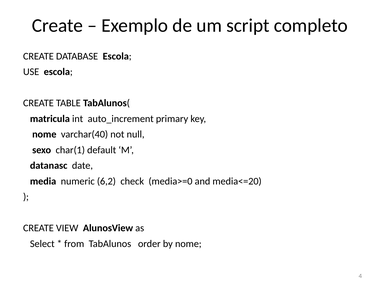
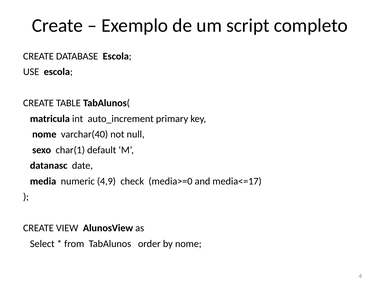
6,2: 6,2 -> 4,9
media<=20: media<=20 -> media<=17
